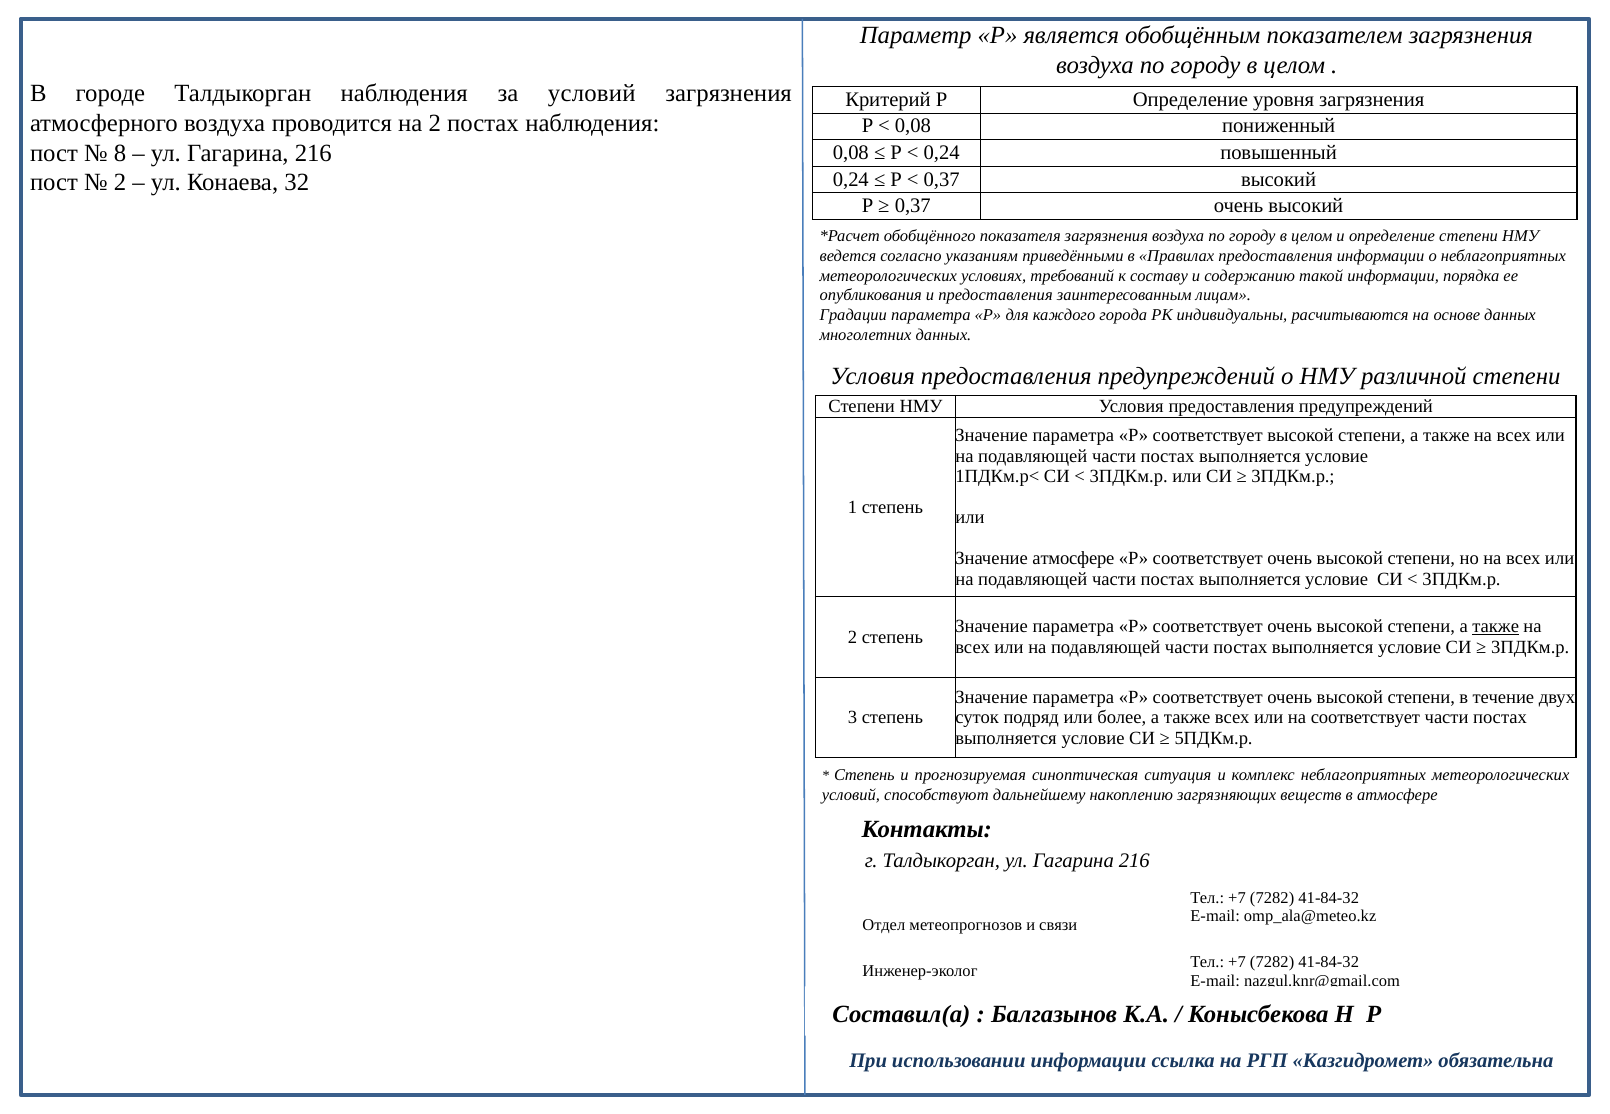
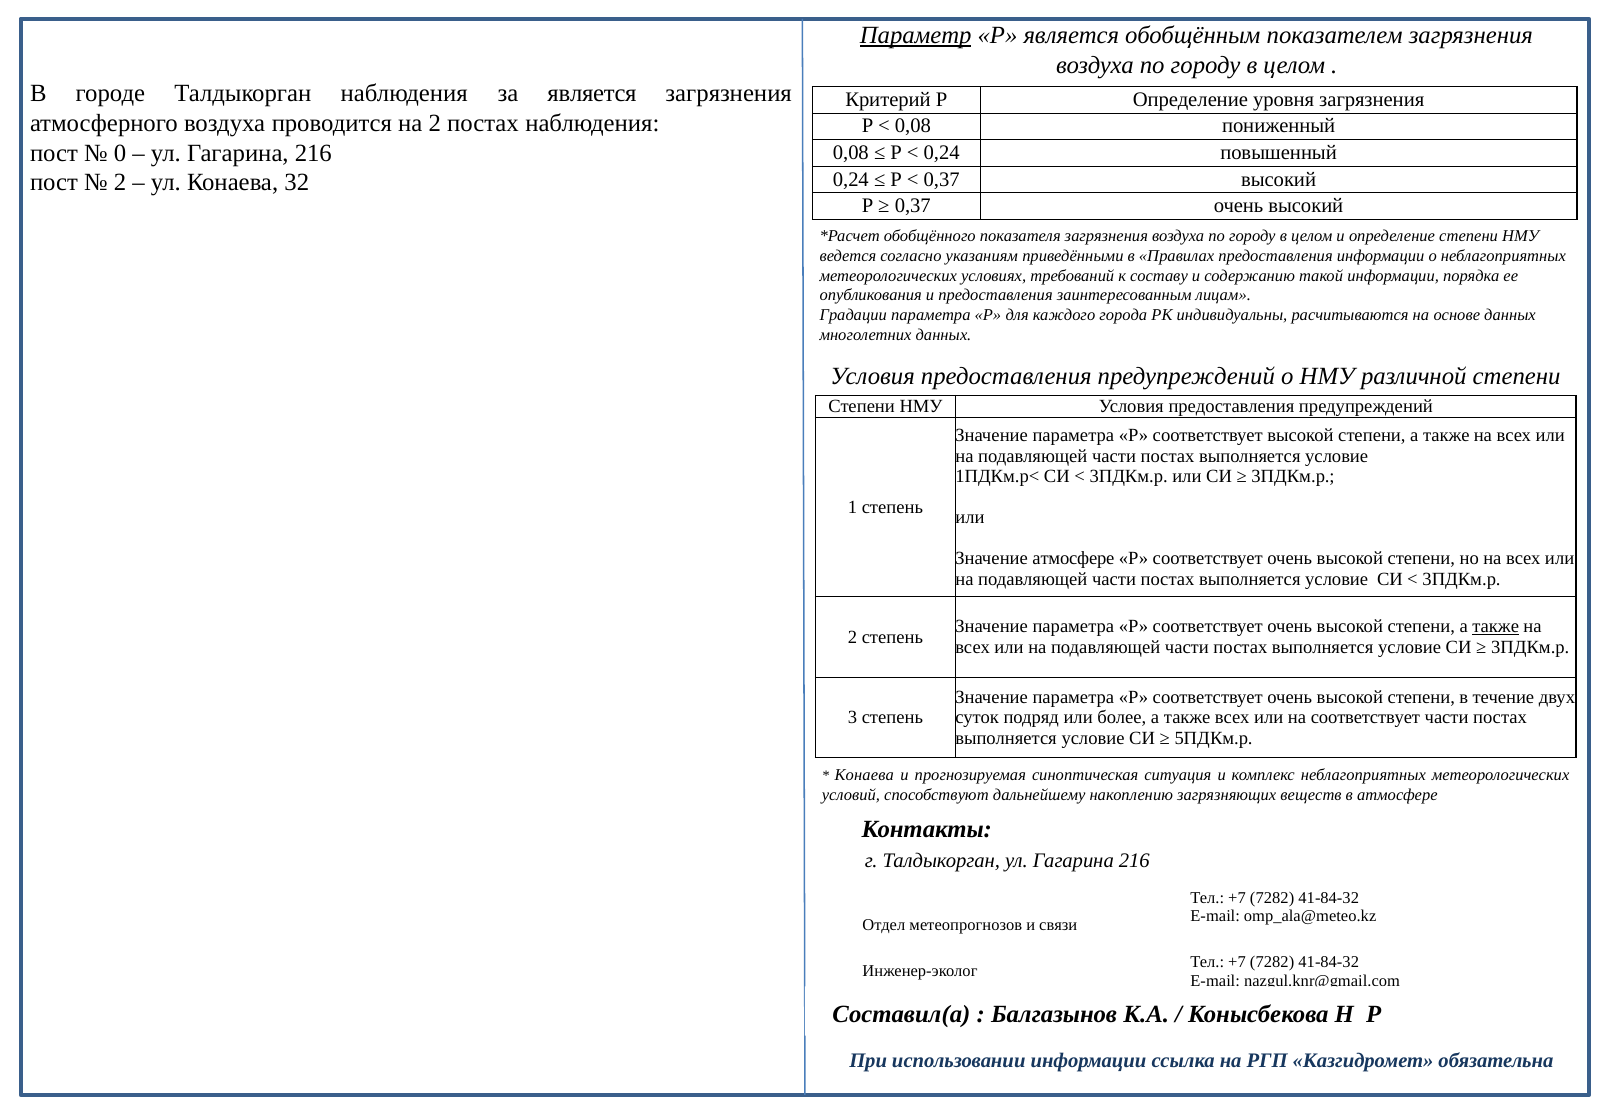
Параметр underline: none -> present
за условий: условий -> является
8: 8 -> 0
Степень at (864, 776): Степень -> Конаева
